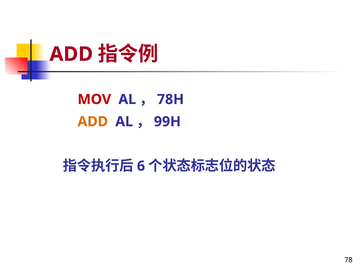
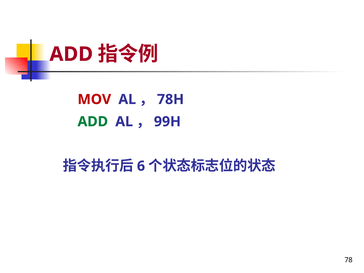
ADD at (93, 122) colour: orange -> green
